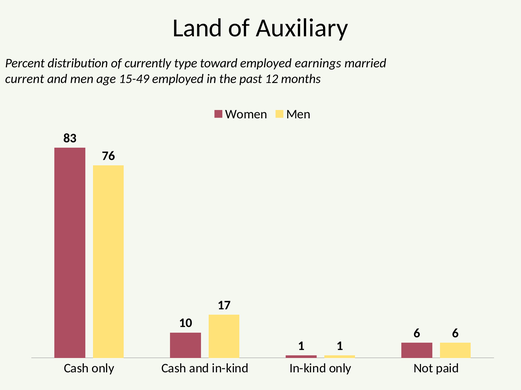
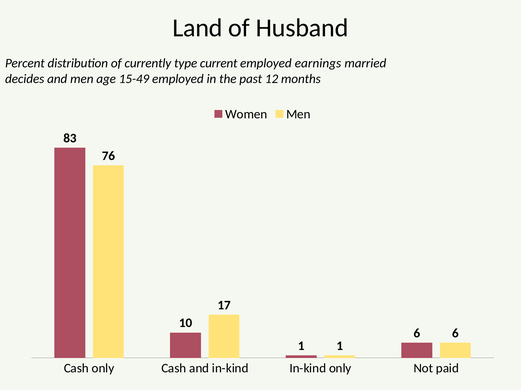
Auxiliary: Auxiliary -> Husband
toward: toward -> current
current: current -> decides
